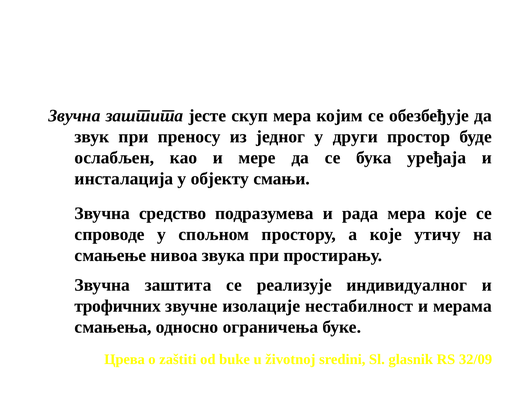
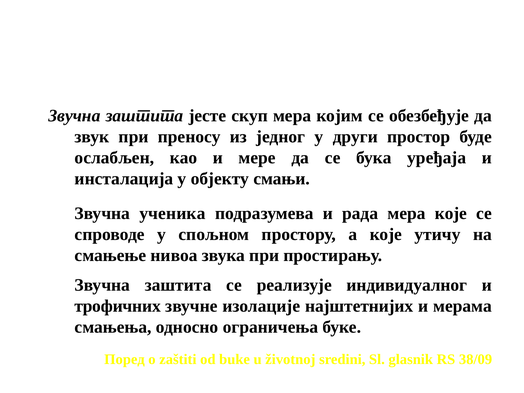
средство: средство -> ученика
нестабилност: нестабилност -> најштетнијих
Црева: Црева -> Поред
32/09: 32/09 -> 38/09
